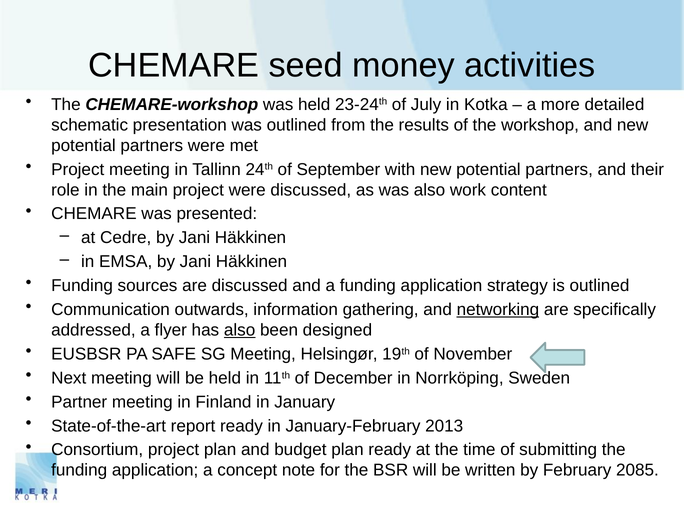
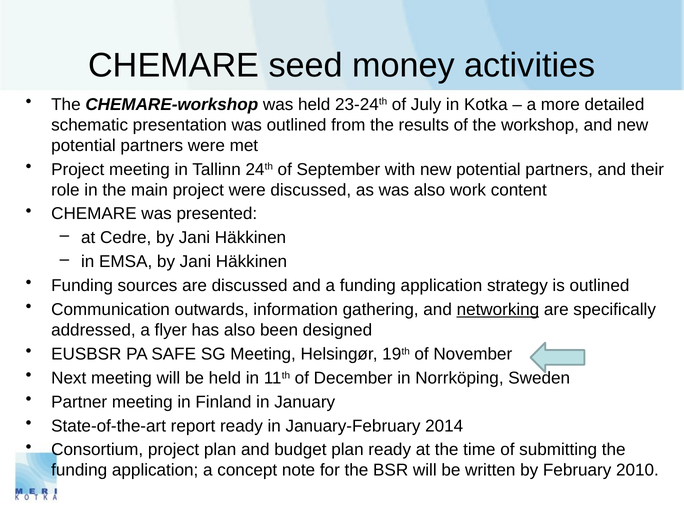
also at (240, 330) underline: present -> none
2013: 2013 -> 2014
2085: 2085 -> 2010
